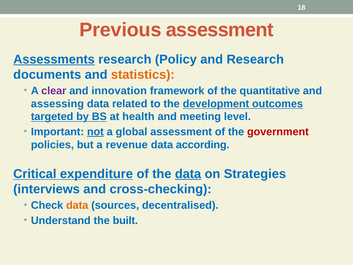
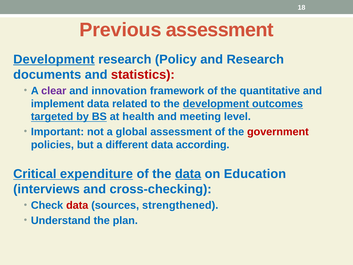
Assessments at (54, 59): Assessments -> Development
statistics colour: orange -> red
assessing: assessing -> implement
not underline: present -> none
revenue: revenue -> different
Strategies: Strategies -> Education
data at (77, 205) colour: orange -> red
decentralised: decentralised -> strengthened
built: built -> plan
